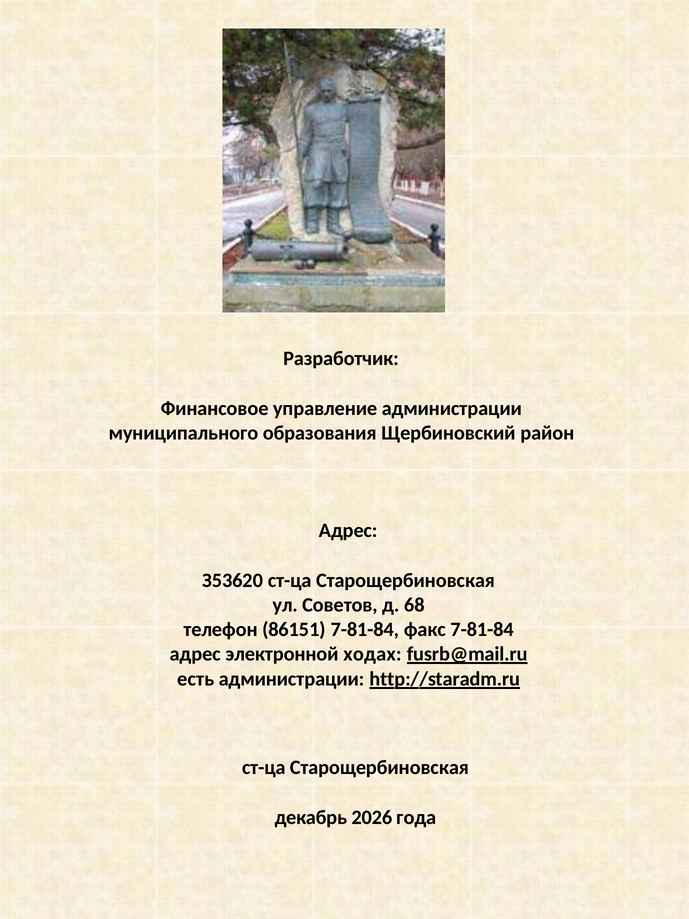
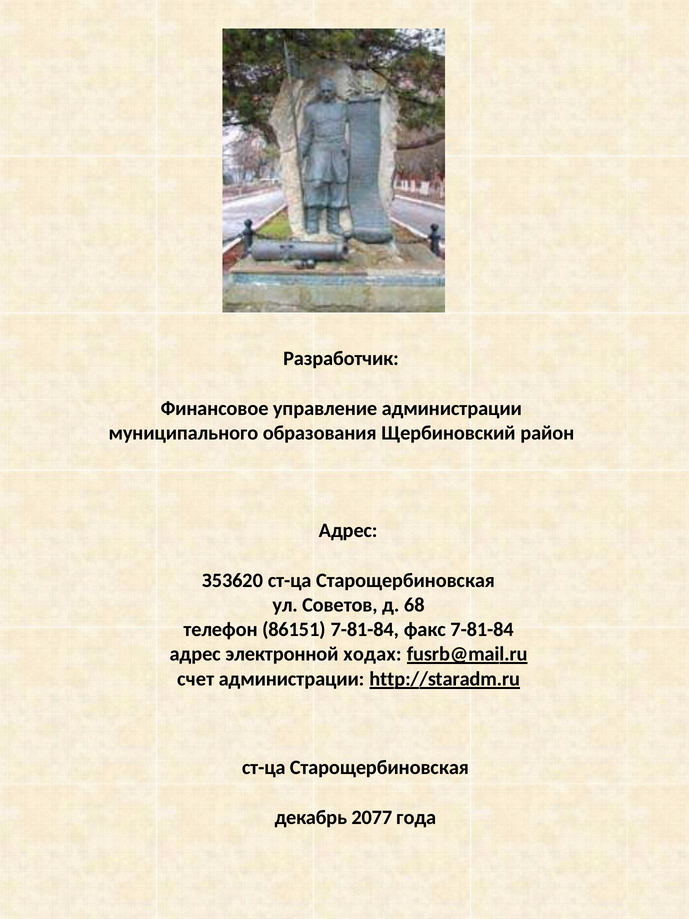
есть: есть -> счет
2026: 2026 -> 2077
